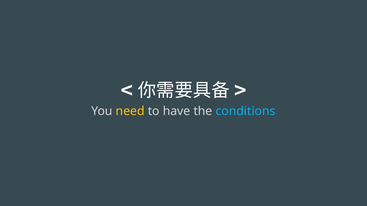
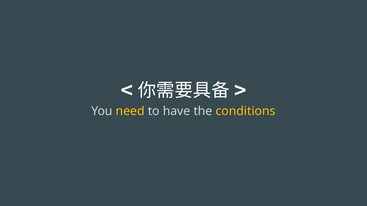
conditions colour: light blue -> yellow
